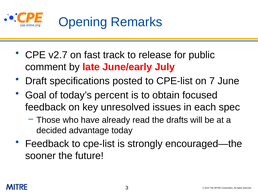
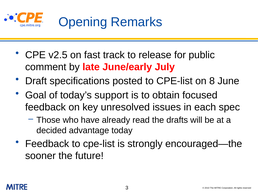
v2.7: v2.7 -> v2.5
7: 7 -> 8
percent: percent -> support
